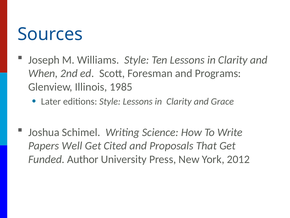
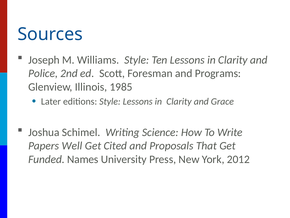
When: When -> Police
Author: Author -> Names
